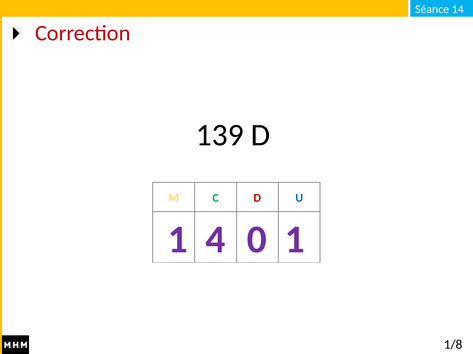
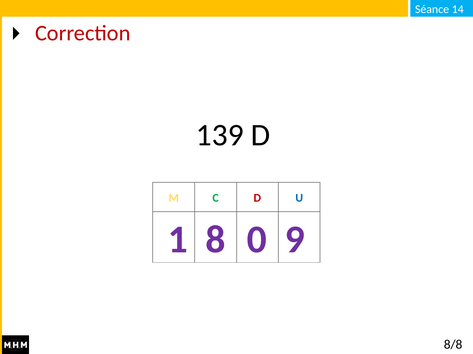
4: 4 -> 8
0 1: 1 -> 9
1/8: 1/8 -> 8/8
